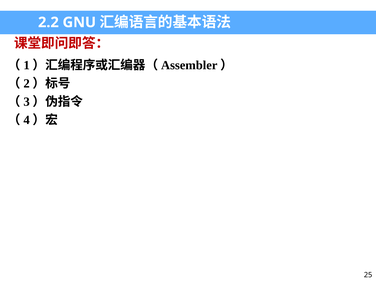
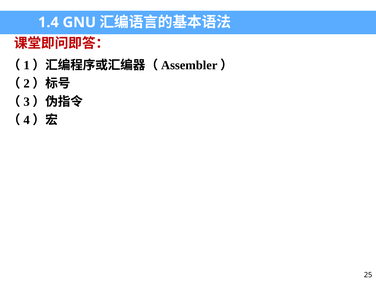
2.2: 2.2 -> 1.4
